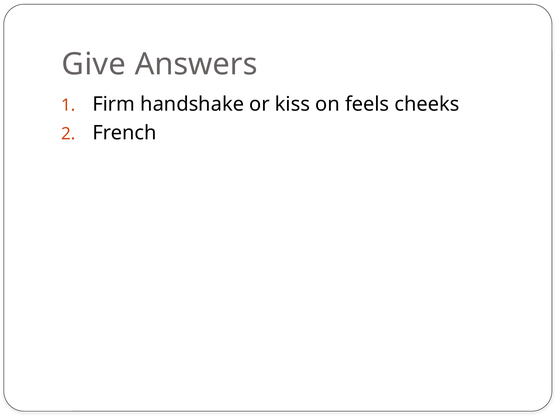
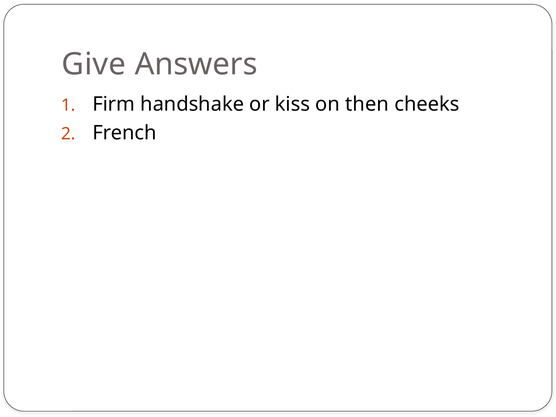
feels: feels -> then
